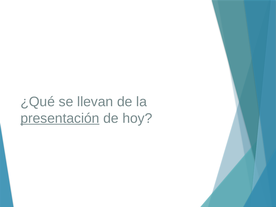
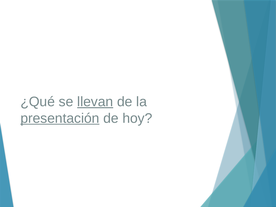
llevan underline: none -> present
